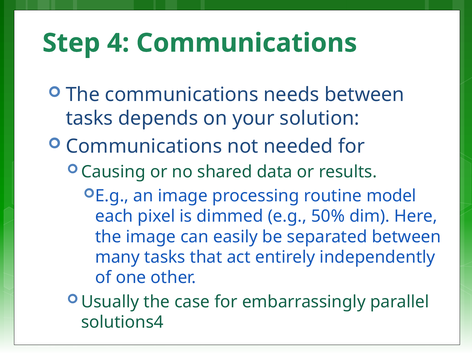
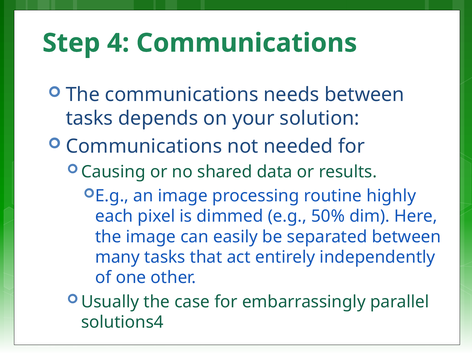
model: model -> highly
